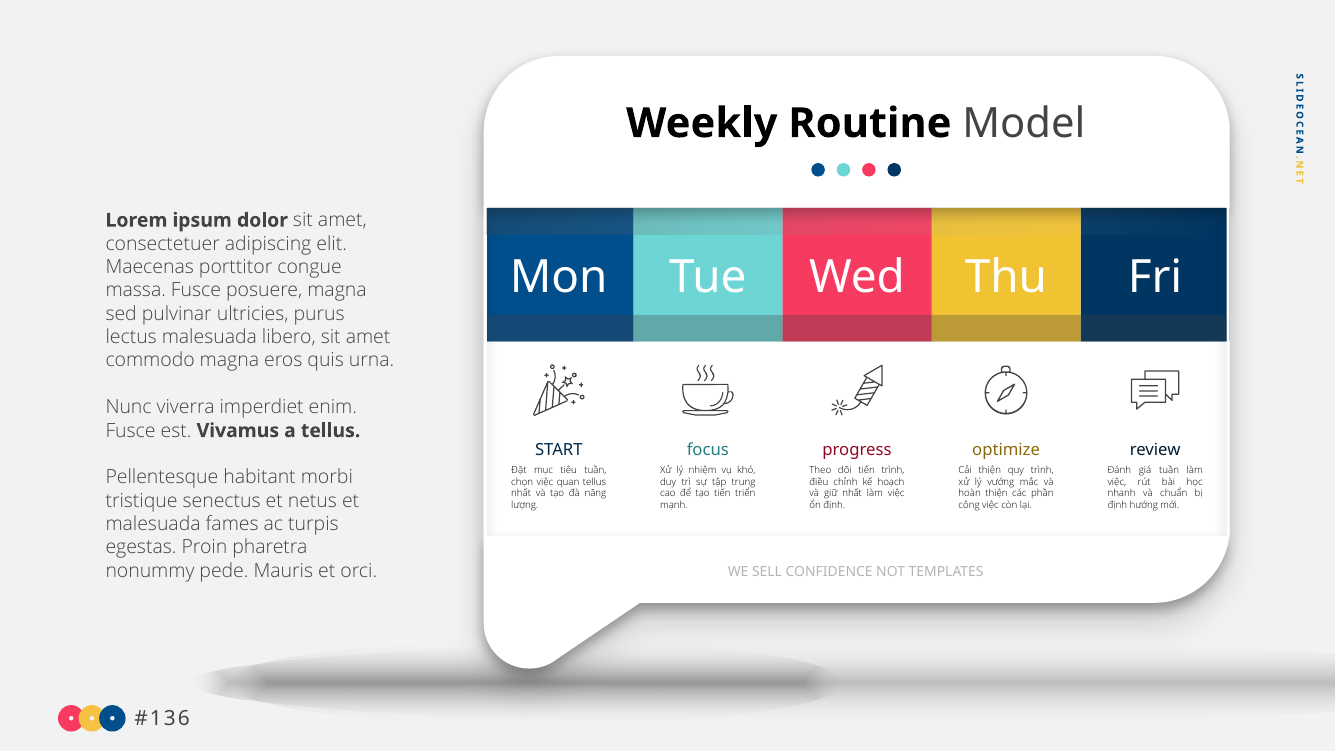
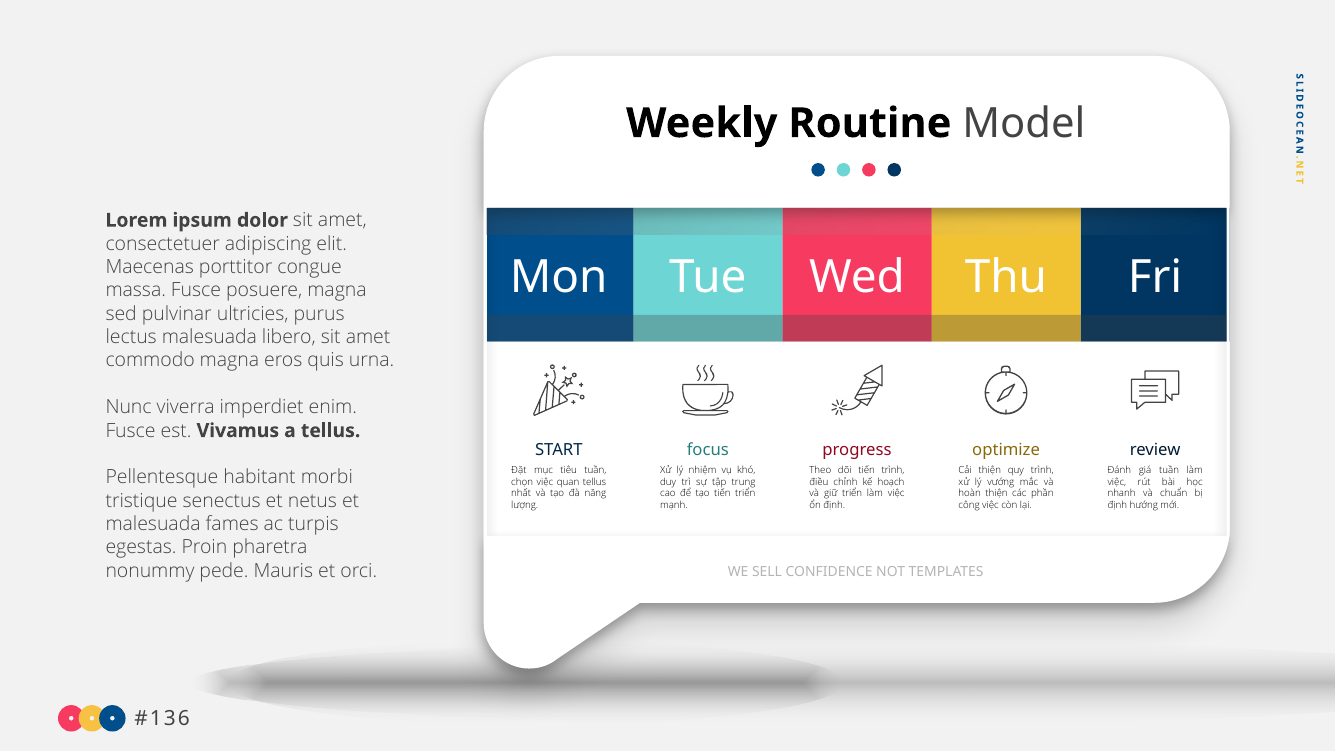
giữ nhất: nhất -> triển
